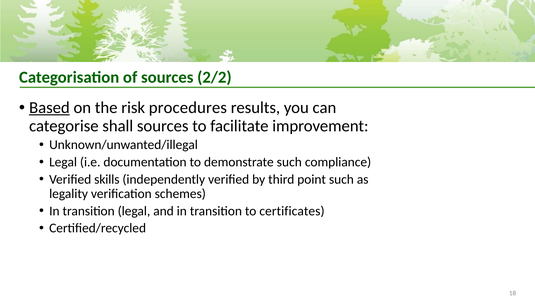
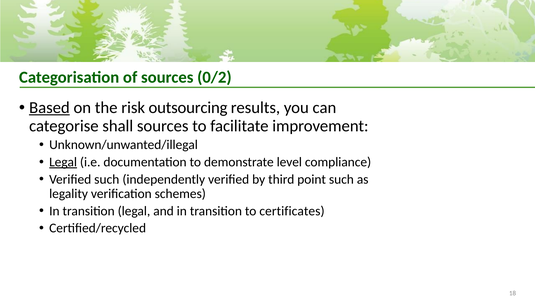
2/2: 2/2 -> 0/2
procedures: procedures -> outsourcing
Legal at (63, 162) underline: none -> present
demonstrate such: such -> level
Verified skills: skills -> such
